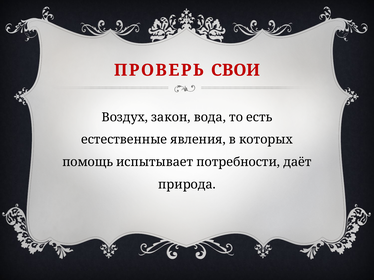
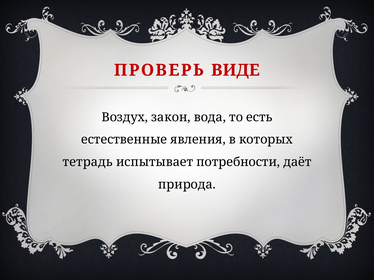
СВОИ: СВОИ -> ВИДЕ
помощь: помощь -> тетрадь
